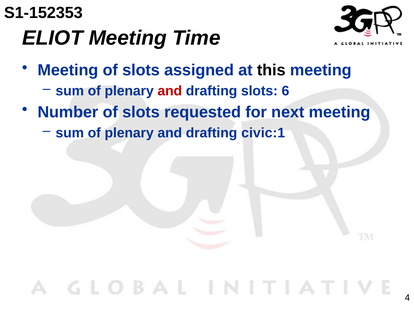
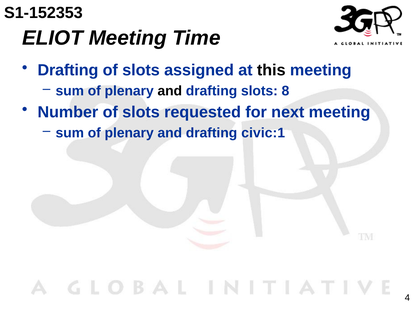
Meeting at (68, 70): Meeting -> Drafting
and at (170, 91) colour: red -> black
6: 6 -> 8
